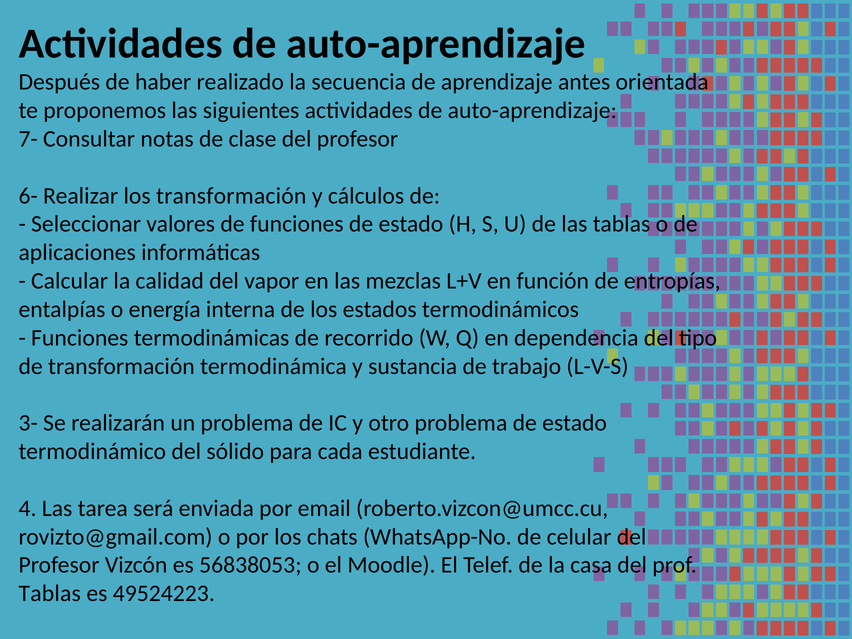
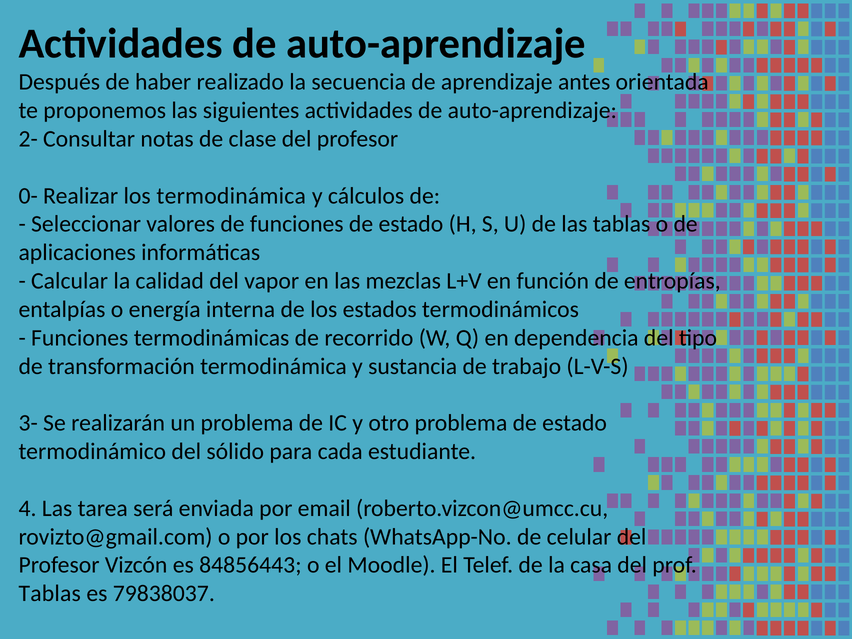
7-: 7- -> 2-
6-: 6- -> 0-
los transformación: transformación -> termodinámica
56838053: 56838053 -> 84856443
49524223: 49524223 -> 79838037
